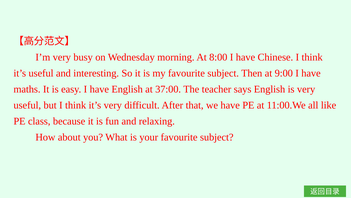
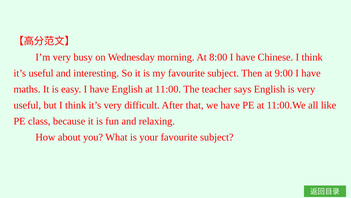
37:00: 37:00 -> 11:00
